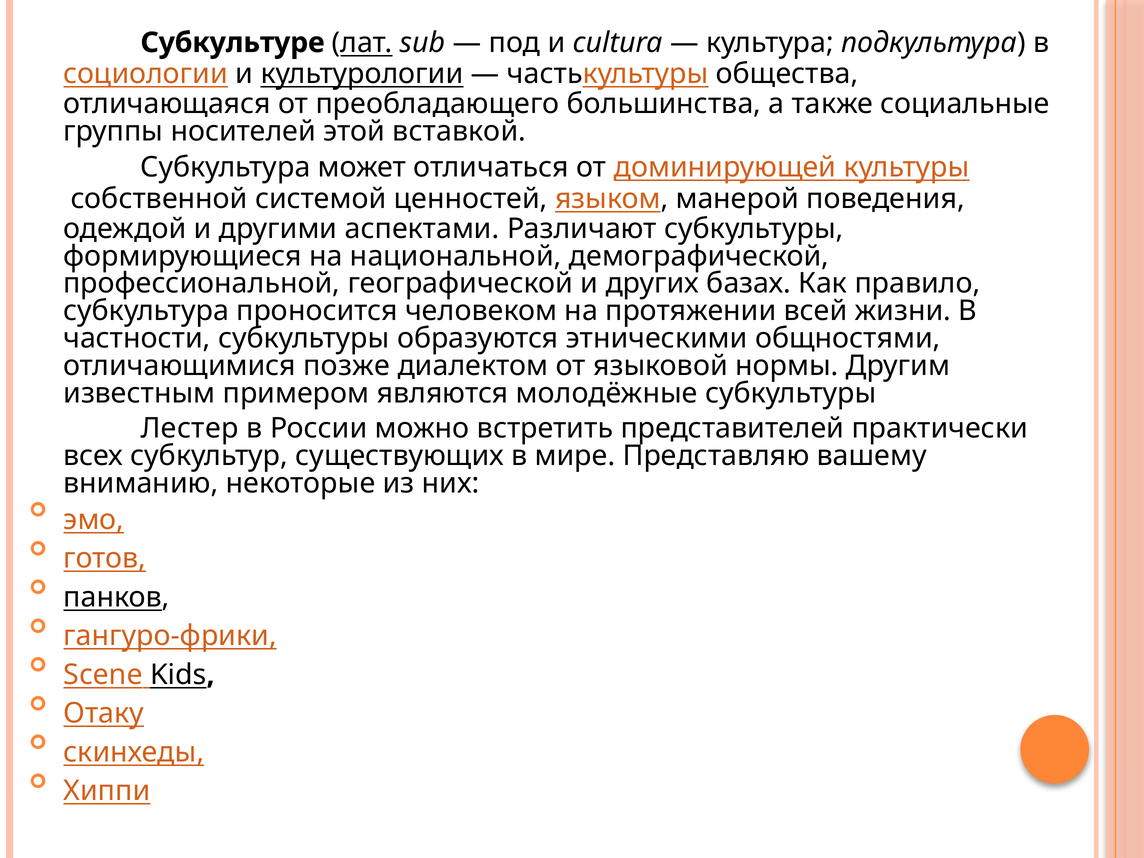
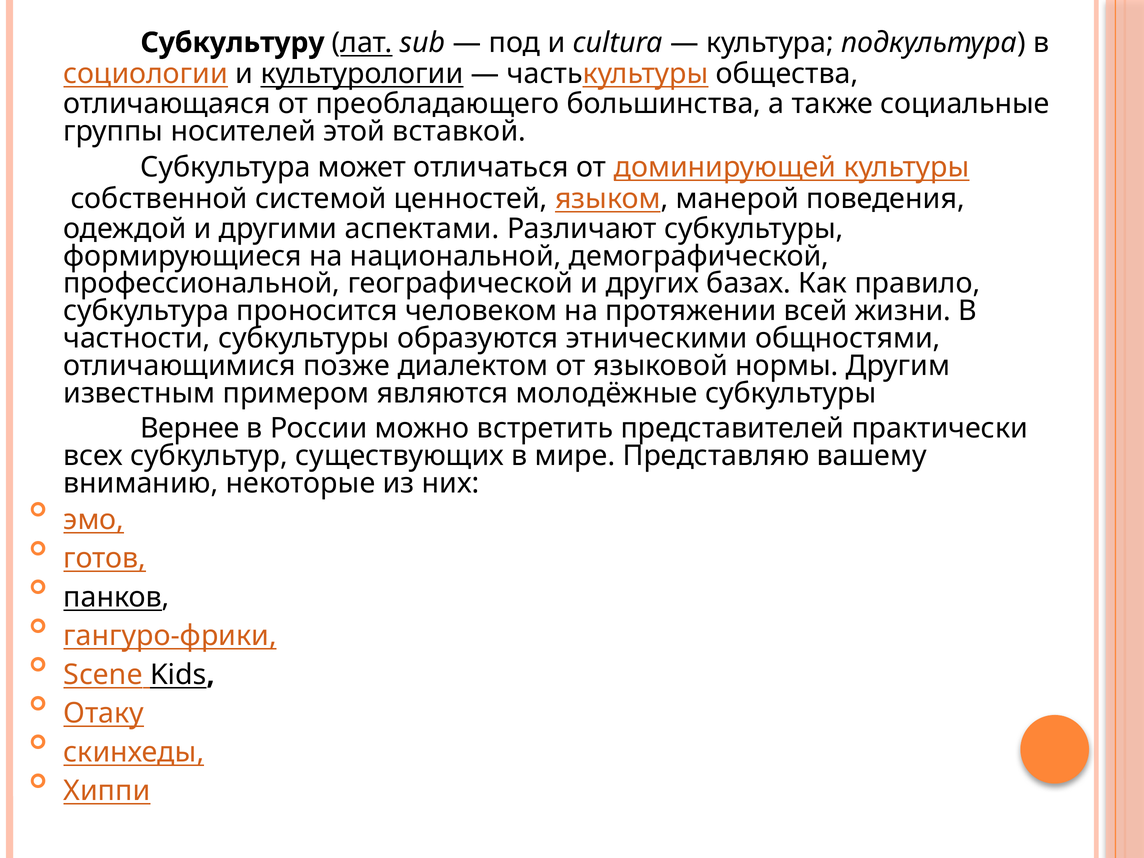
Субкультуре: Субкультуре -> Субкультуру
Лестер: Лестер -> Вернее
